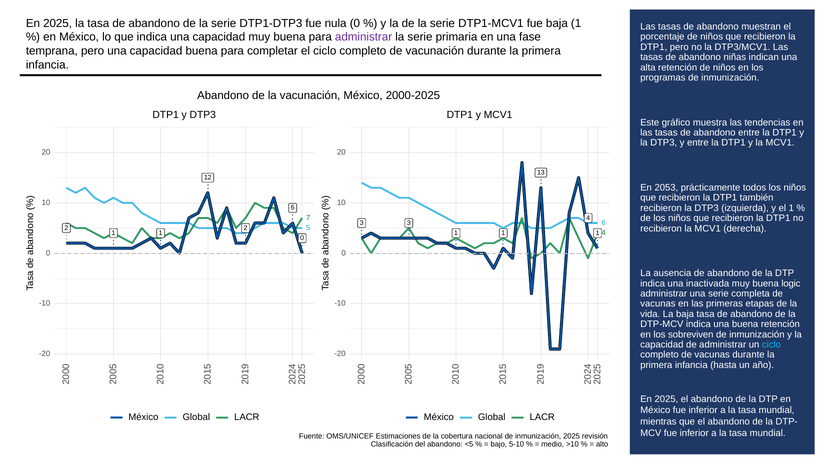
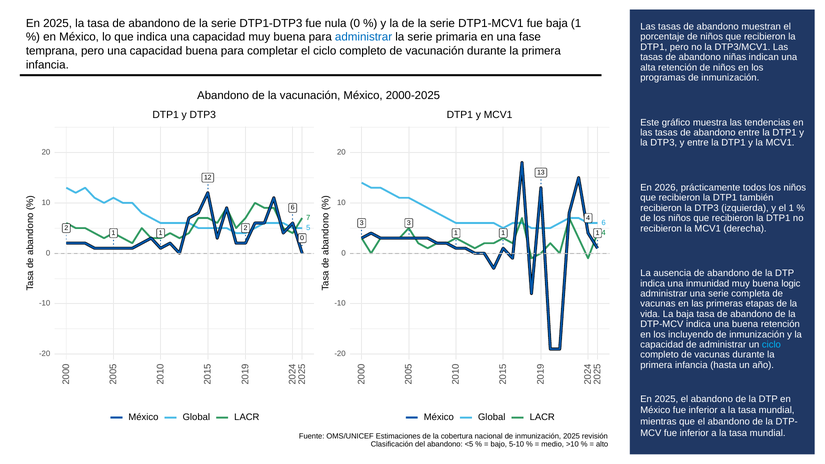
administrar at (364, 37) colour: purple -> blue
2053: 2053 -> 2026
inactivada: inactivada -> inmunidad
sobreviven: sobreviven -> incluyendo
